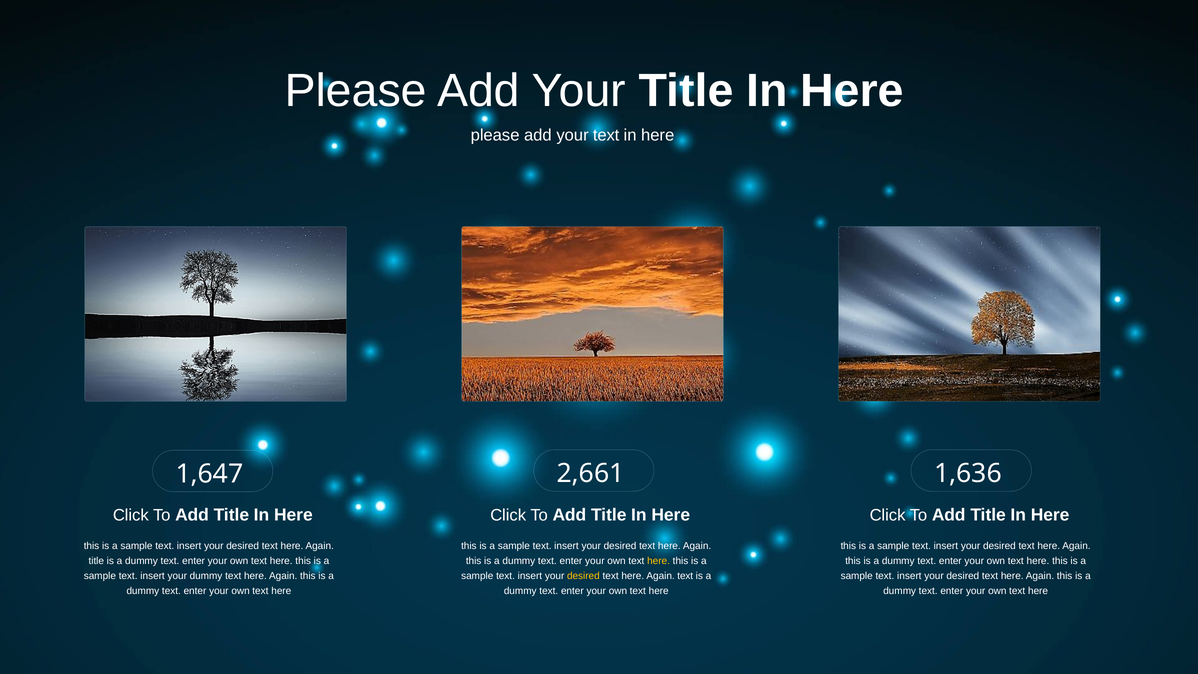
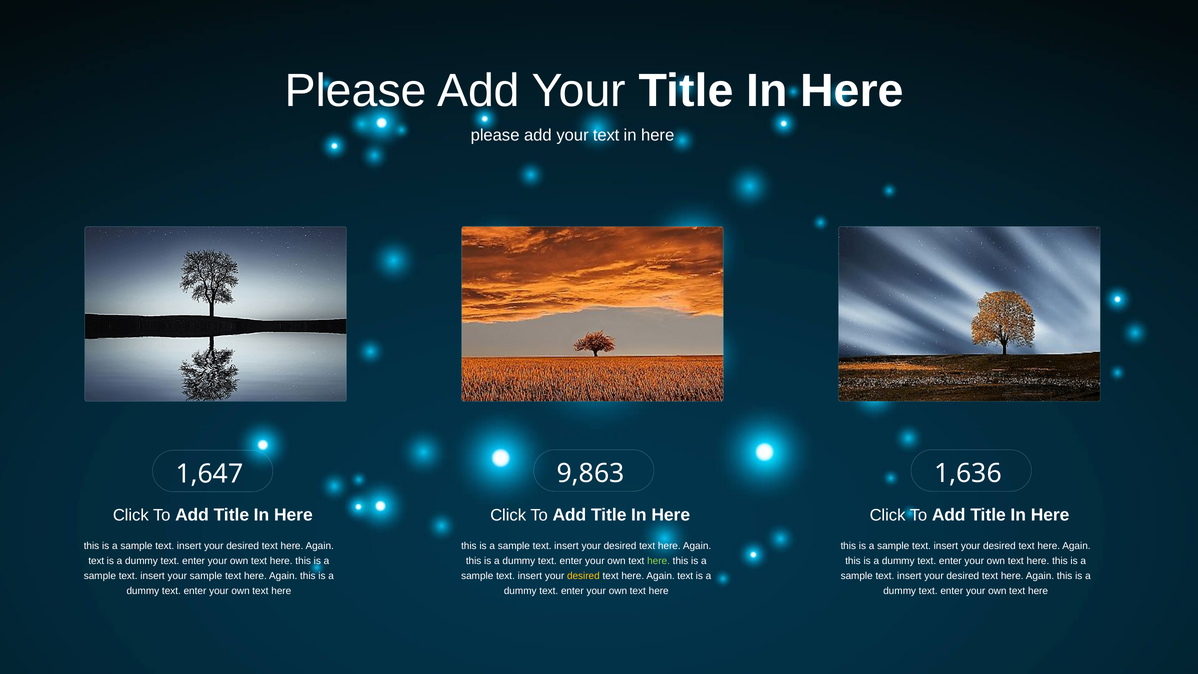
2,661: 2,661 -> 9,863
title at (96, 561): title -> text
here at (659, 561) colour: yellow -> light green
your dummy: dummy -> sample
